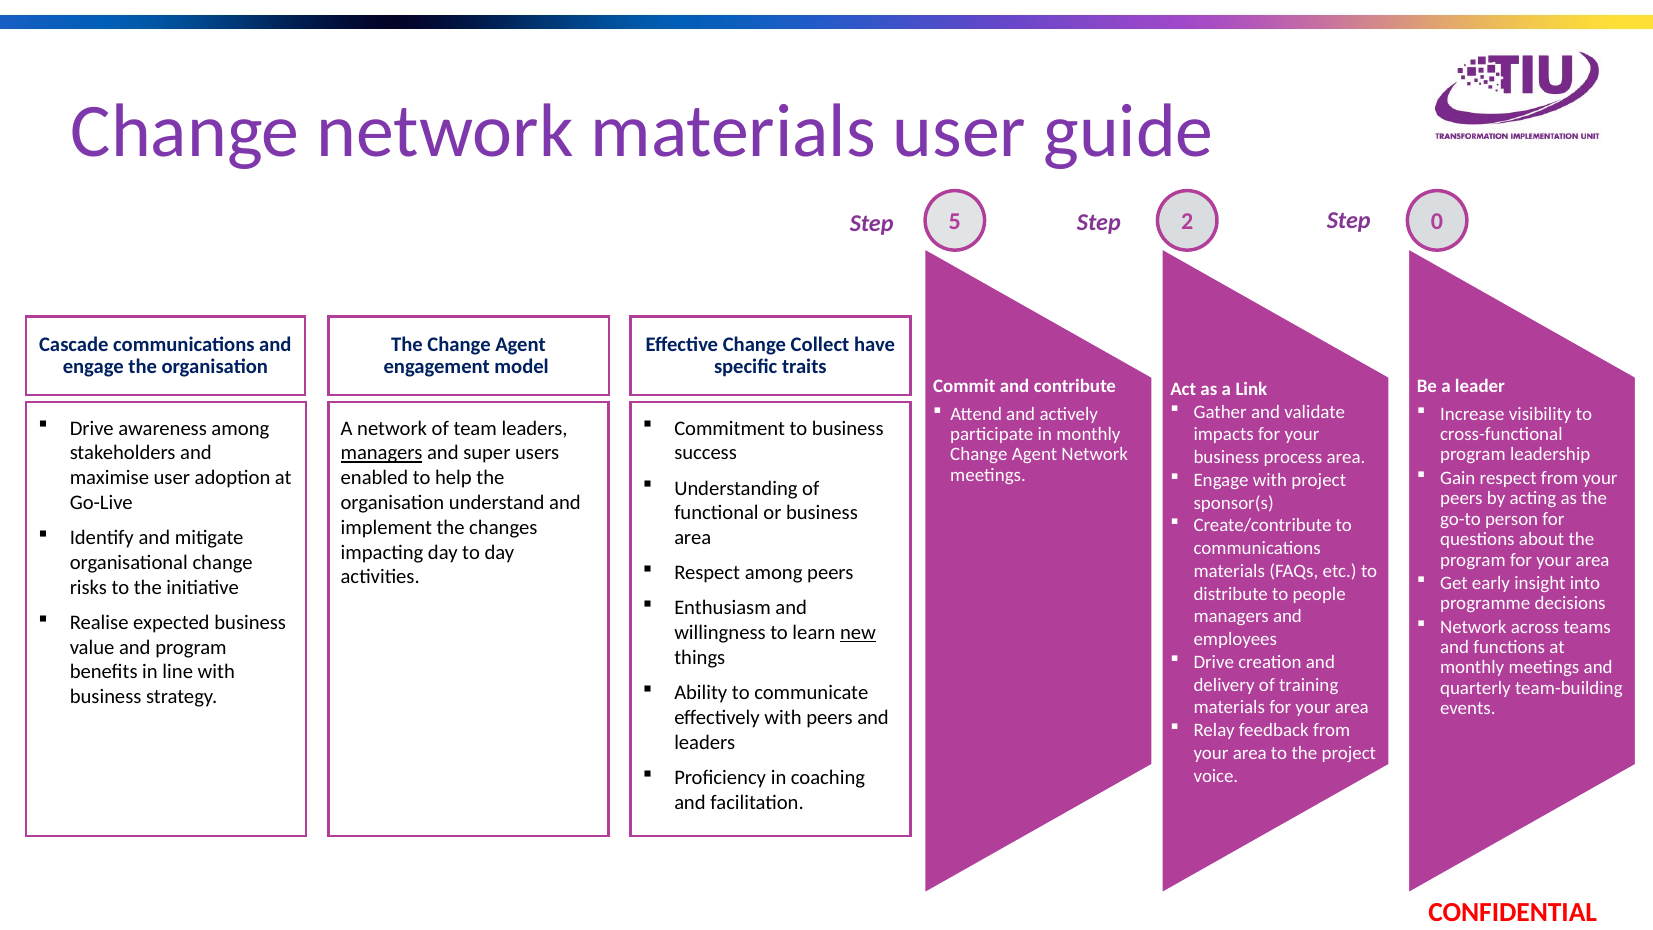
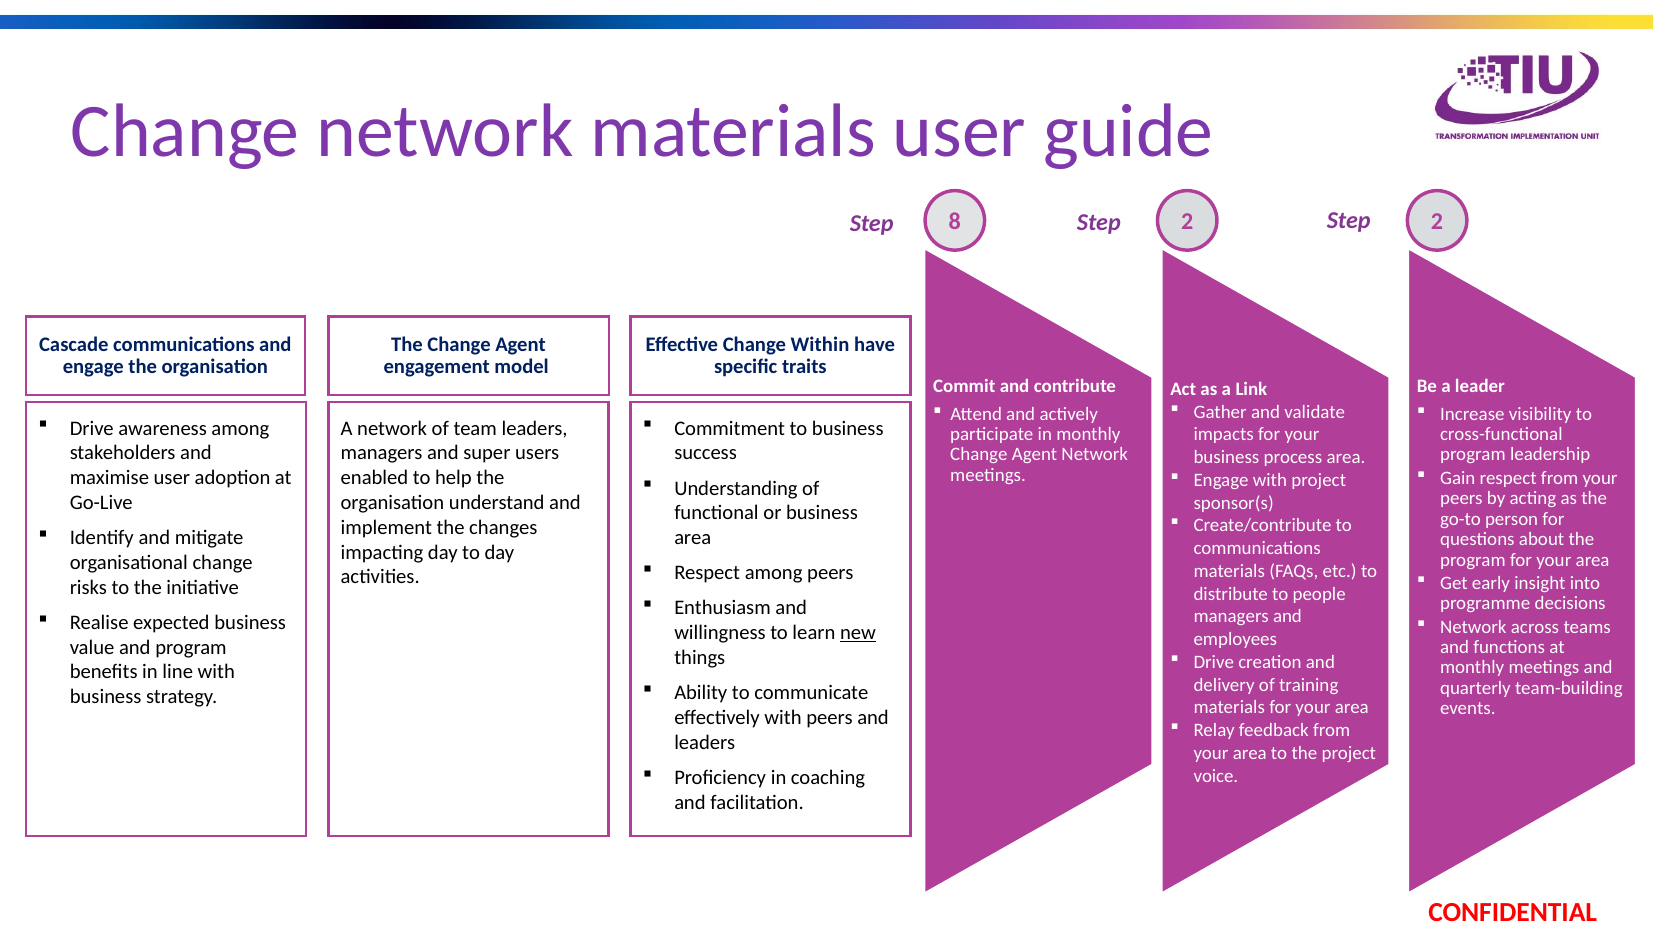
5: 5 -> 8
2 Step 0: 0 -> 2
Collect: Collect -> Within
managers at (382, 453) underline: present -> none
